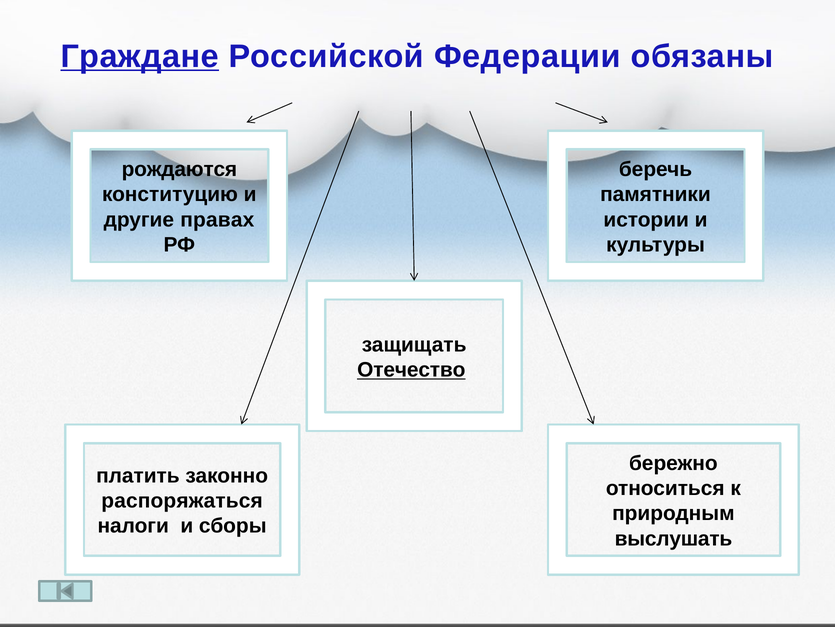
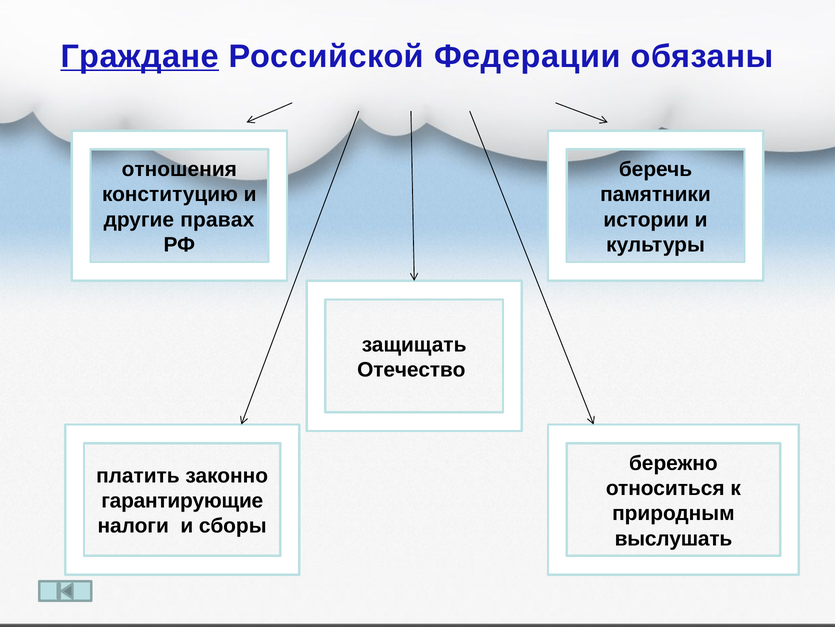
рождаются: рождаются -> отношения
Отечество underline: present -> none
распоряжаться: распоряжаться -> гарантирующие
